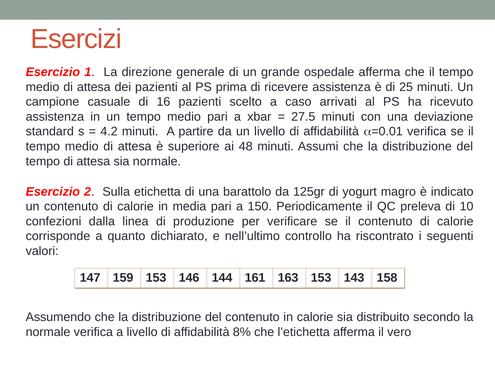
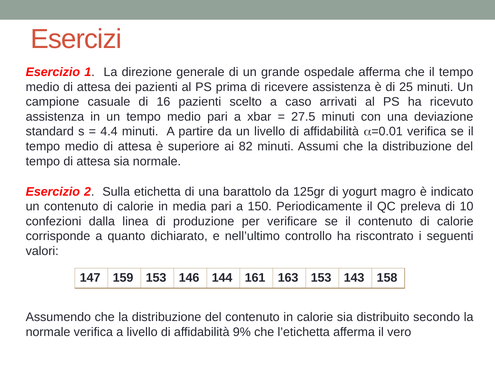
4.2: 4.2 -> 4.4
48: 48 -> 82
8%: 8% -> 9%
